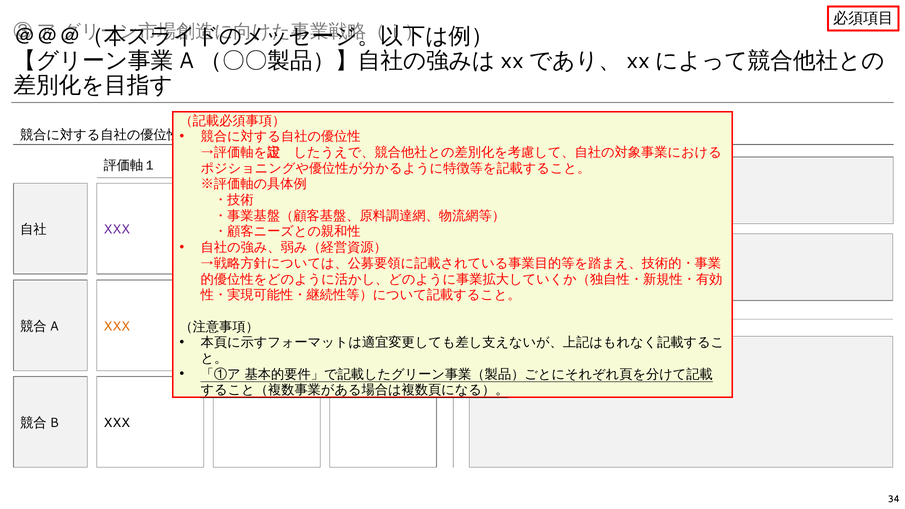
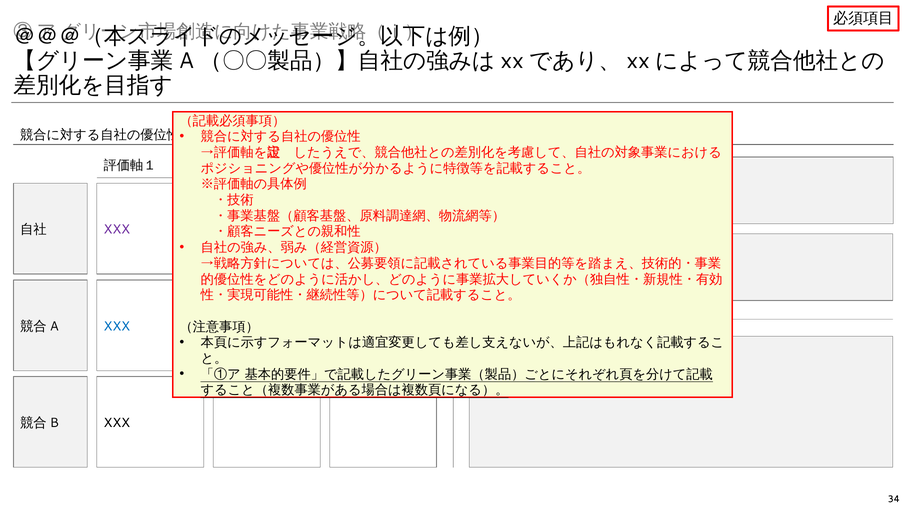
XXX at (117, 326) colour: orange -> blue
